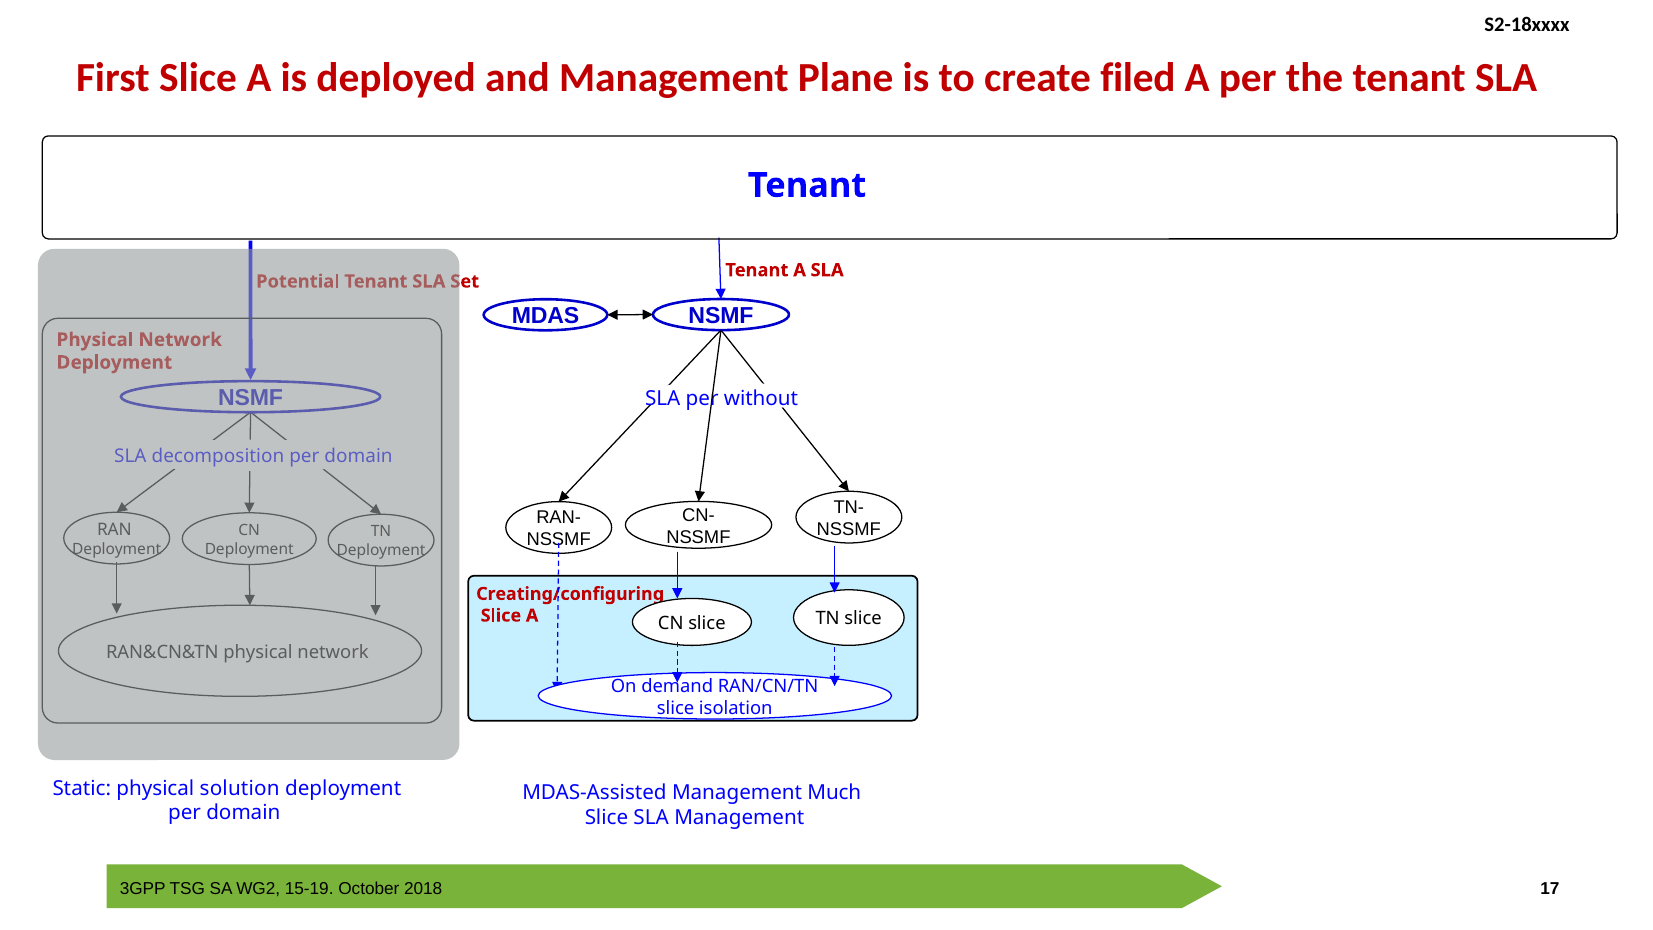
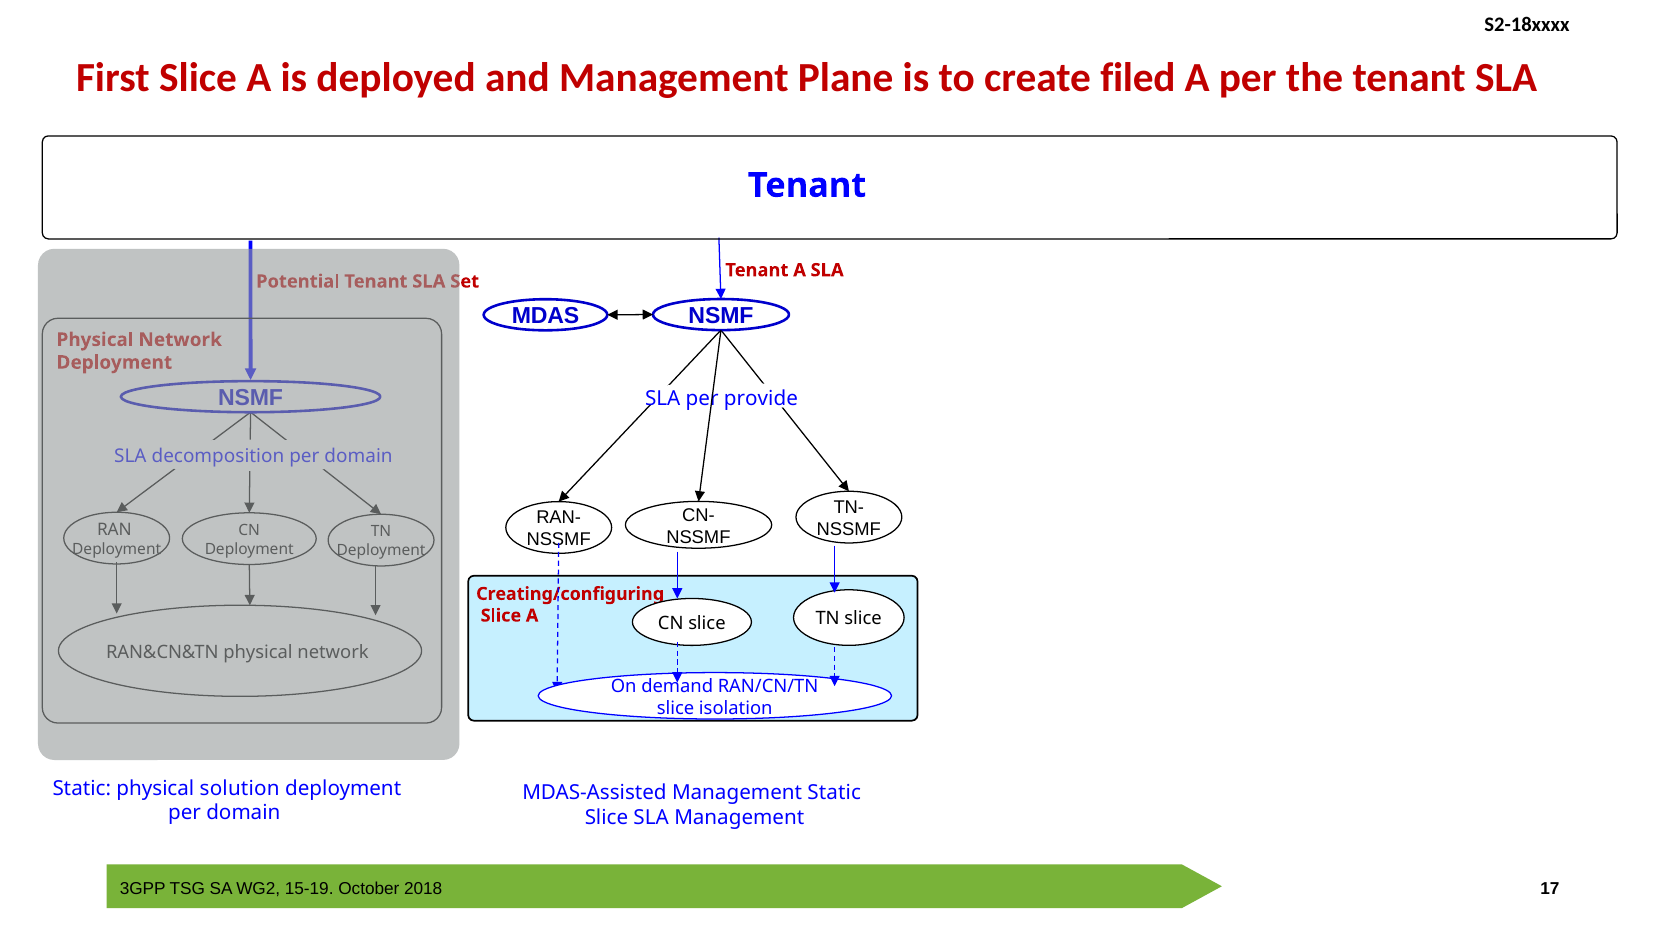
without: without -> provide
MDAS-Assisted Management Much: Much -> Static
